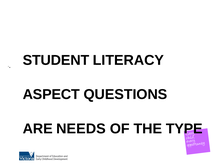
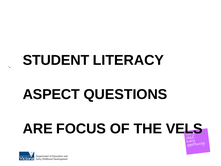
NEEDS: NEEDS -> FOCUS
TYPE: TYPE -> VELS
